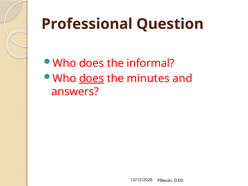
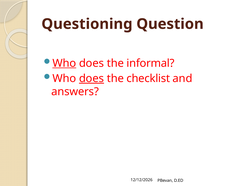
Professional: Professional -> Questioning
Who at (64, 63) underline: none -> present
minutes: minutes -> checklist
